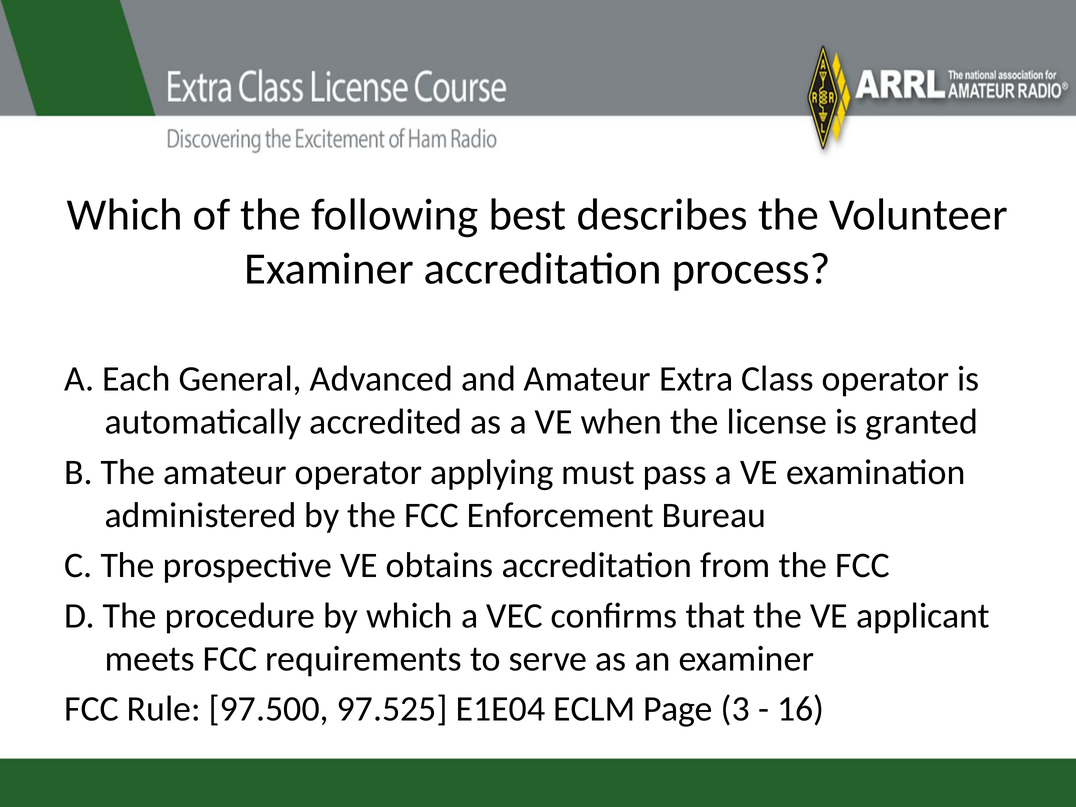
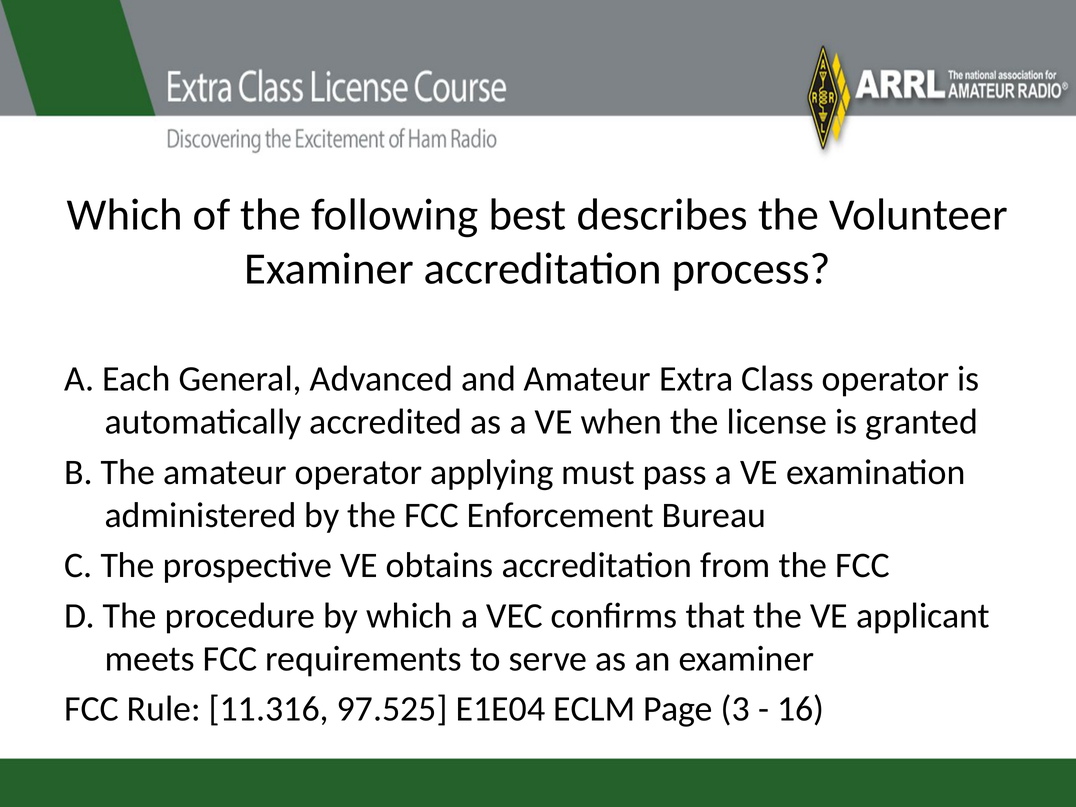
97.500: 97.500 -> 11.316
